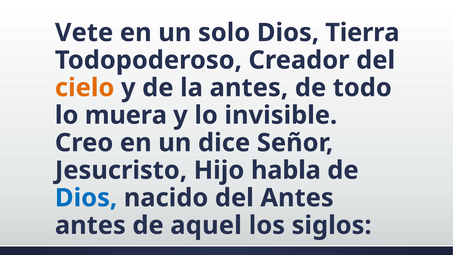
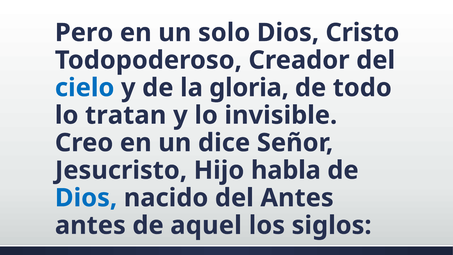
Vete: Vete -> Pero
Tierra: Tierra -> Cristo
cielo colour: orange -> blue
la antes: antes -> gloria
muera: muera -> tratan
